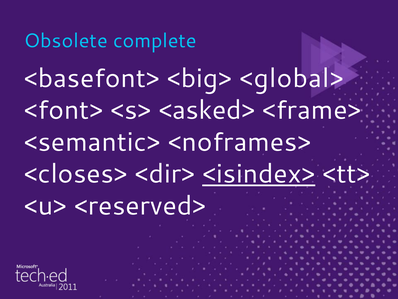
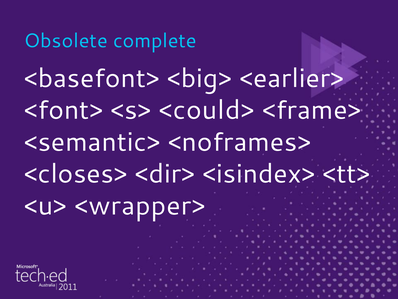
<global>: <global> -> <earlier>
<asked>: <asked> -> <could>
<isindex> underline: present -> none
<reserved>: <reserved> -> <wrapper>
